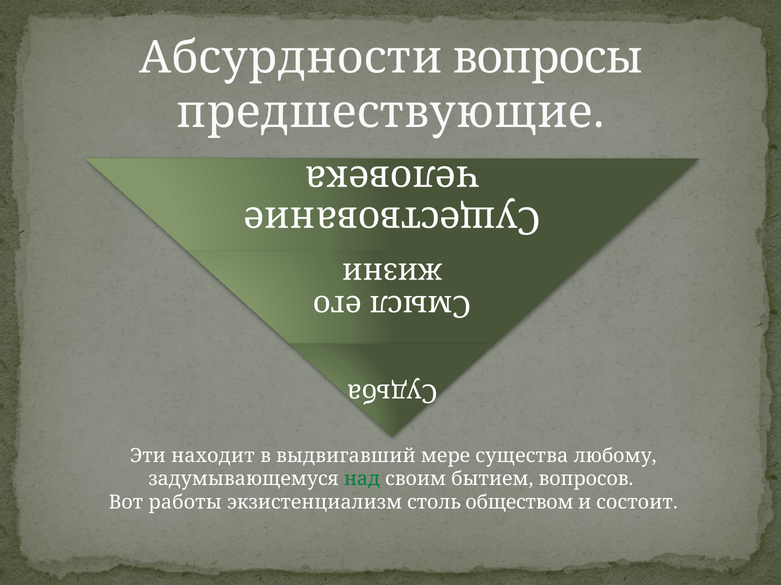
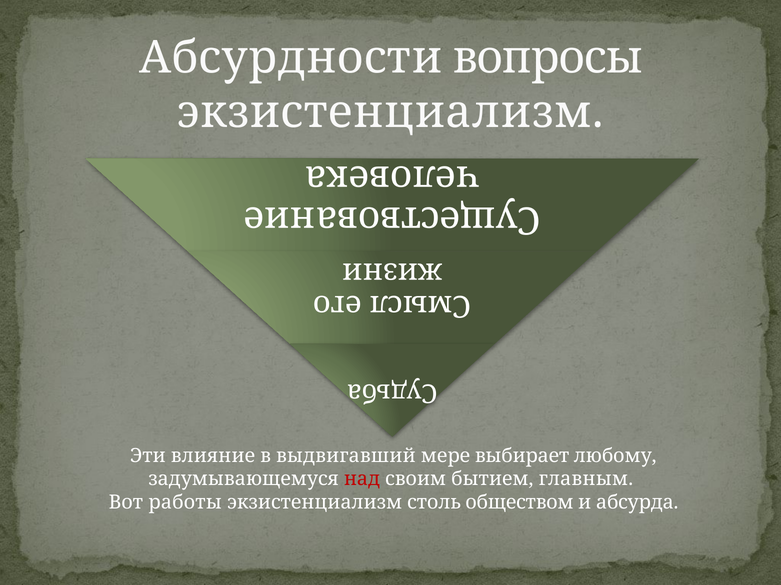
предшествующие at (390, 112): предшествующие -> экзистенциализм
находит: находит -> влияние
существа: существа -> выбирает
над colour: green -> red
вопросов: вопросов -> главным
состоит: состоит -> абсурда
